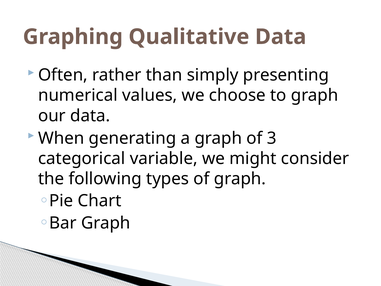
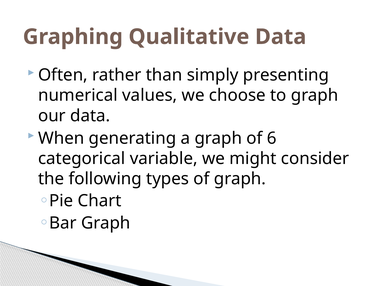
3: 3 -> 6
